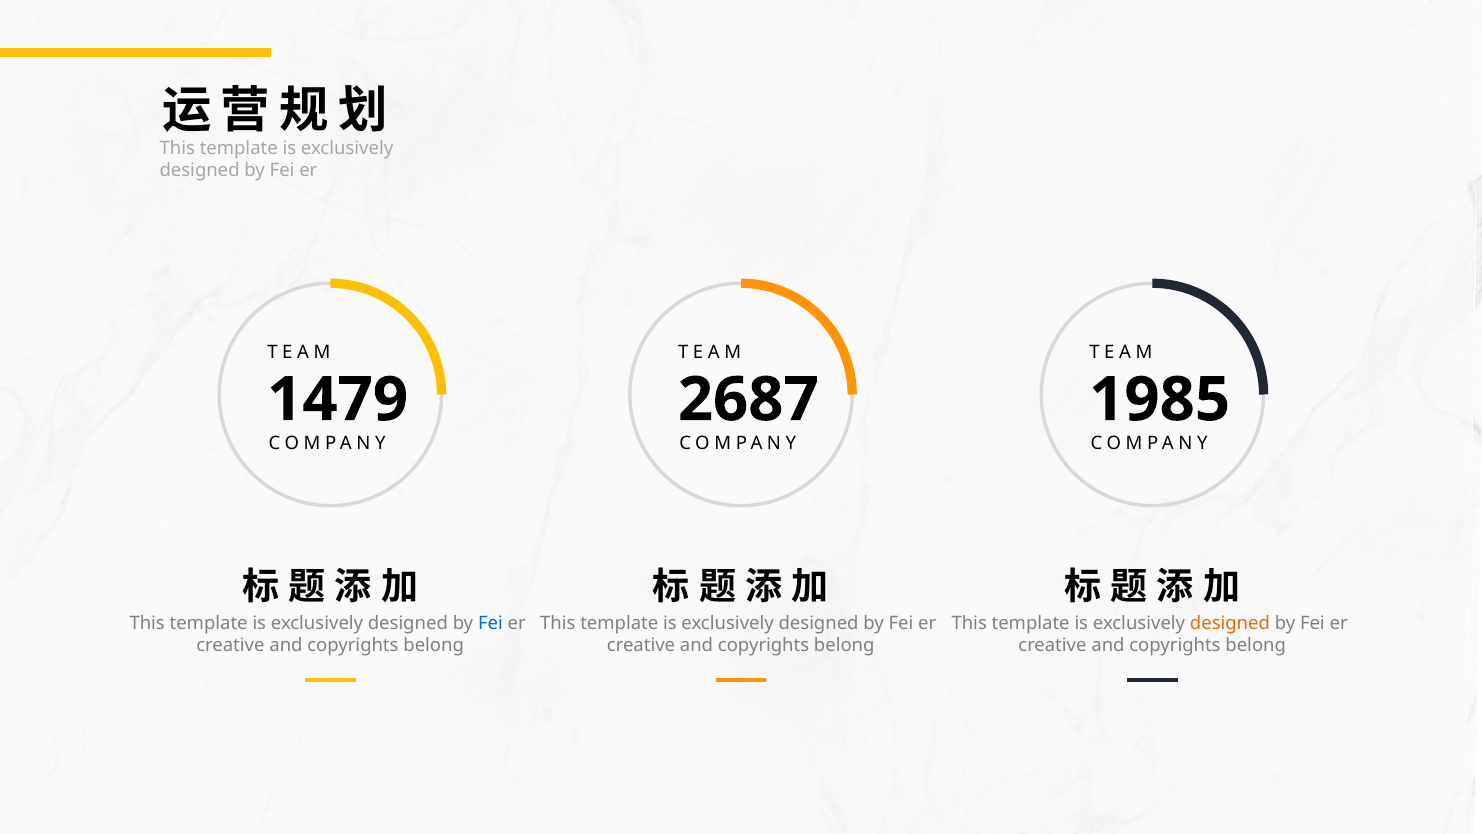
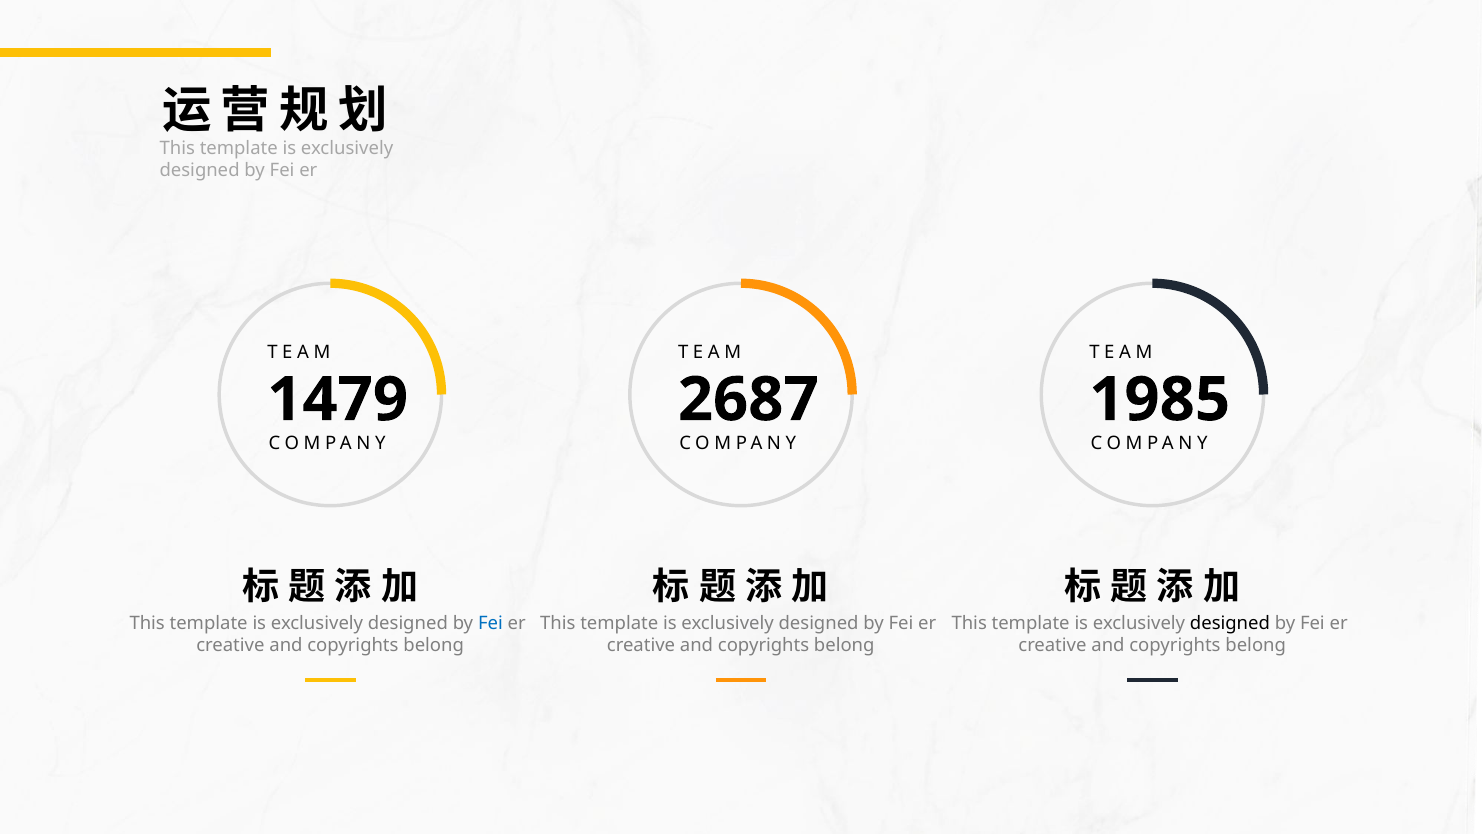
designed at (1230, 623) colour: orange -> black
